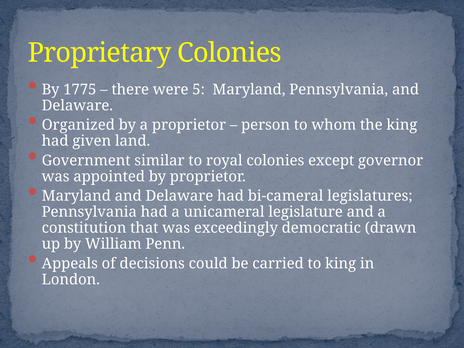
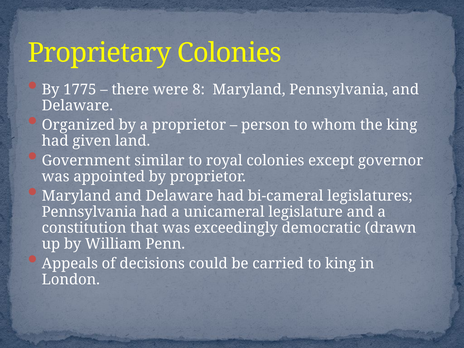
5: 5 -> 8
